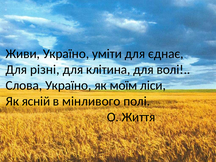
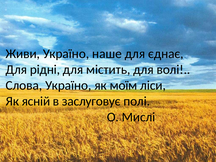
уміти: уміти -> наше
різні: різні -> рідні
клітина: клітина -> містить
мінливого: мінливого -> заслуговує
Життя: Життя -> Мислі
